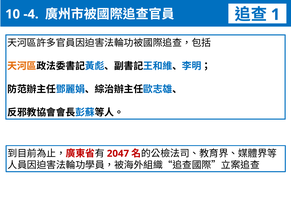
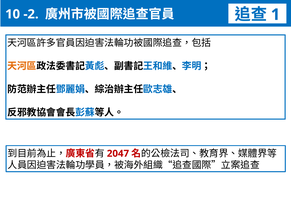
-4: -4 -> -2
